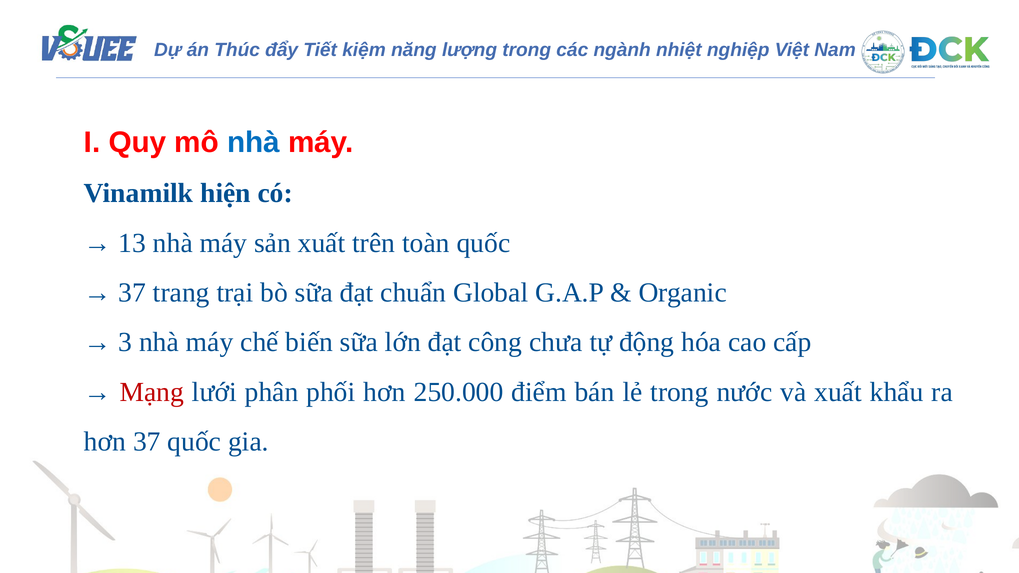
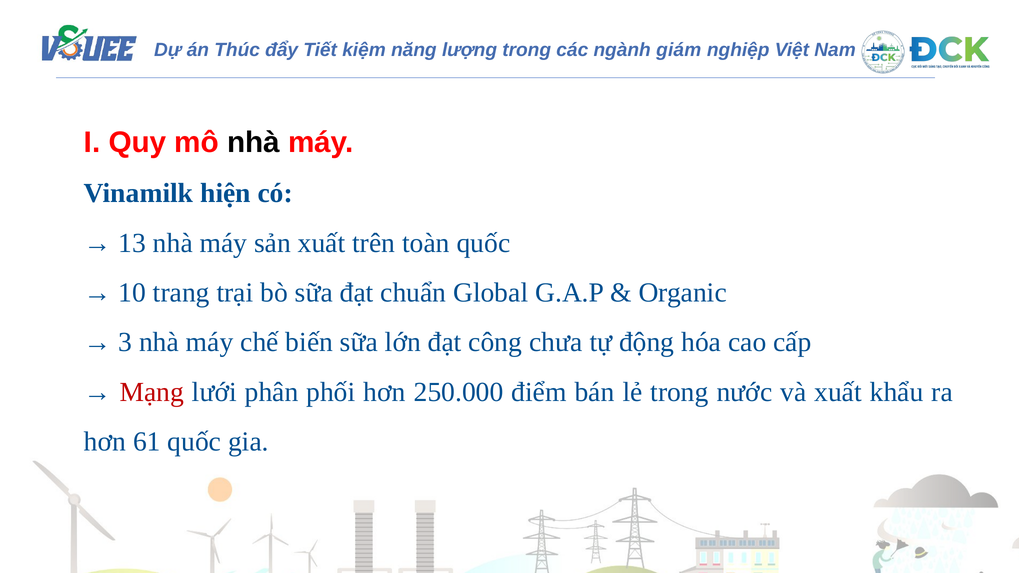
nhiệt: nhiệt -> giám
nhà at (253, 143) colour: blue -> black
37 at (132, 293): 37 -> 10
hơn 37: 37 -> 61
